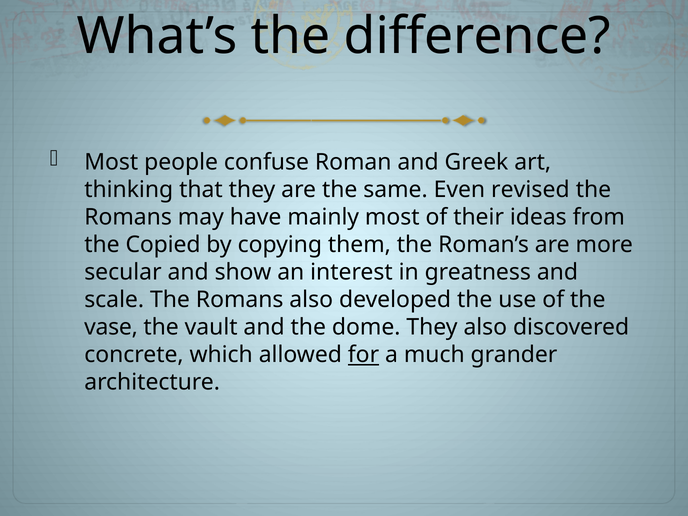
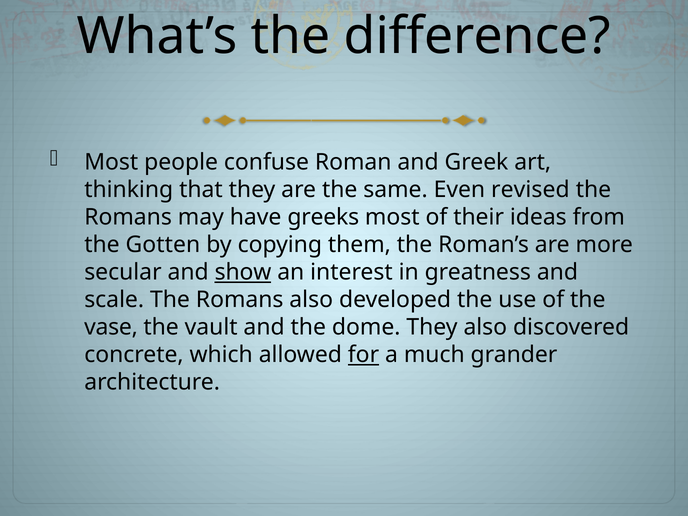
mainly: mainly -> greeks
Copied: Copied -> Gotten
show underline: none -> present
